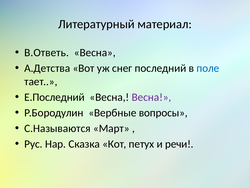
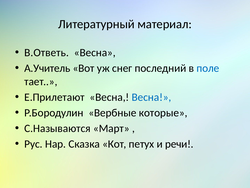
А.Детства: А.Детства -> А.Учитель
Е.Последний: Е.Последний -> Е.Прилетают
Весна at (151, 97) colour: purple -> blue
вопросы: вопросы -> которые
